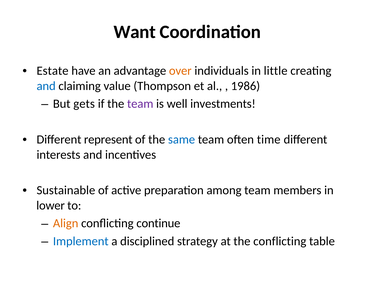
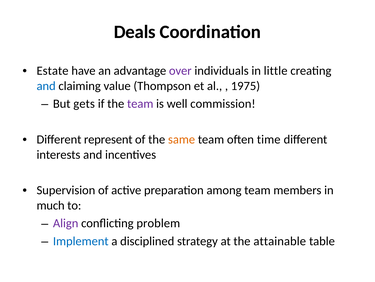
Want: Want -> Deals
over colour: orange -> purple
1986: 1986 -> 1975
investments: investments -> commission
same colour: blue -> orange
Sustainable: Sustainable -> Supervision
lower: lower -> much
Align colour: orange -> purple
continue: continue -> problem
the conflicting: conflicting -> attainable
